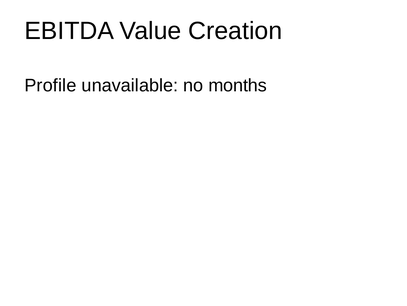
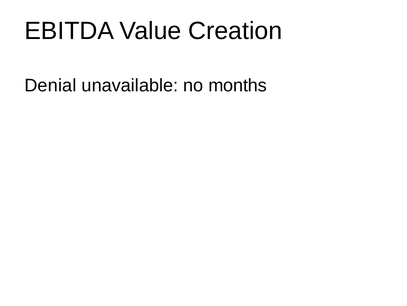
Profile: Profile -> Denial
